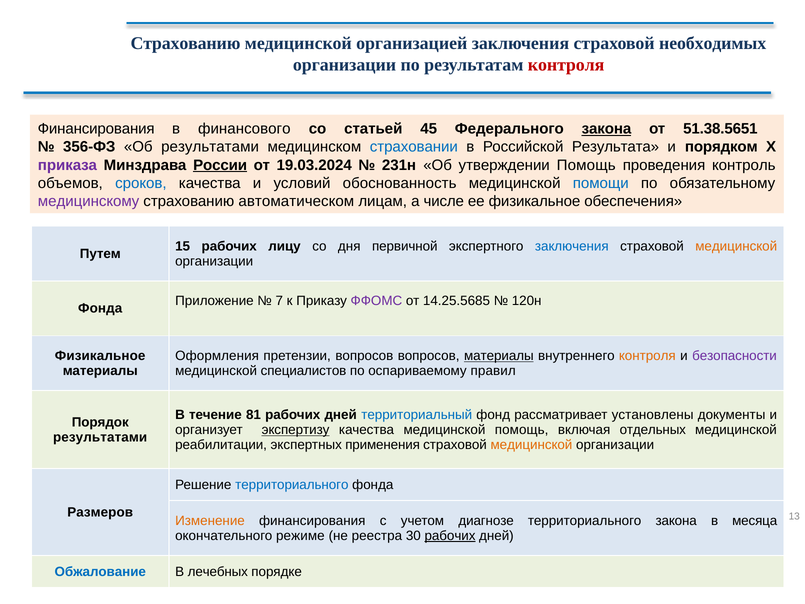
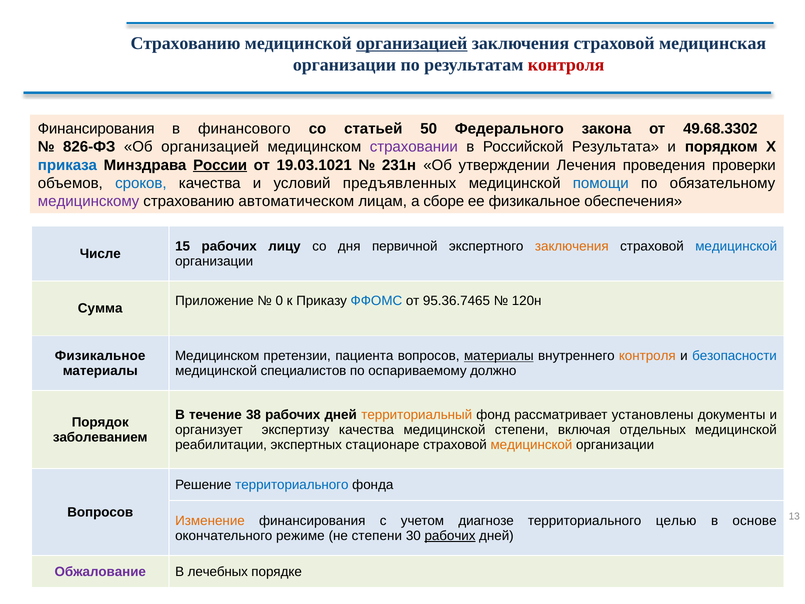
организацией at (412, 43) underline: none -> present
необходимых: необходимых -> медицинская
45: 45 -> 50
закона at (606, 129) underline: present -> none
51.38.5651: 51.38.5651 -> 49.68.3302
356-ФЗ: 356-ФЗ -> 826-ФЗ
Об результатами: результатами -> организацией
страховании colour: blue -> purple
приказа colour: purple -> blue
19.03.2024: 19.03.2024 -> 19.03.1021
утверждении Помощь: Помощь -> Лечения
контроль: контроль -> проверки
обоснованность: обоснованность -> предъявленных
числе: числе -> сборе
заключения at (572, 246) colour: blue -> orange
медицинской at (736, 246) colour: orange -> blue
Путем: Путем -> Числе
7: 7 -> 0
ФФОМС colour: purple -> blue
14.25.5685: 14.25.5685 -> 95.36.7465
Фонда at (100, 308): Фонда -> Сумма
Оформления at (217, 356): Оформления -> Медицинском
претензии вопросов: вопросов -> пациента
безопасности colour: purple -> blue
правил: правил -> должно
81: 81 -> 38
территориальный colour: blue -> orange
экспертизу underline: present -> none
медицинской помощь: помощь -> степени
результатами at (100, 437): результатами -> заболеванием
применения: применения -> стационаре
Размеров at (100, 512): Размеров -> Вопросов
территориального закона: закона -> целью
месяца: месяца -> основе
не реестра: реестра -> степени
Обжалование colour: blue -> purple
